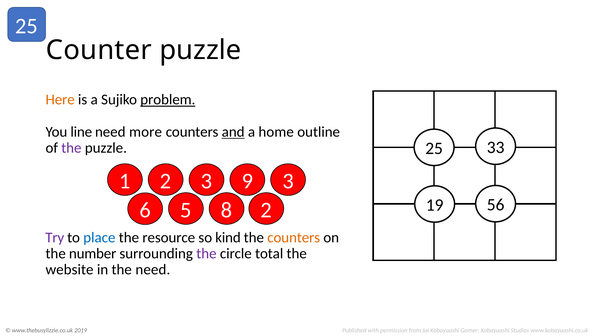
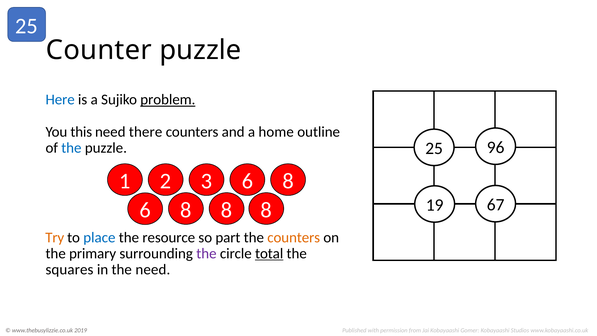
Here colour: orange -> blue
line: line -> this
more: more -> there
and underline: present -> none
33: 33 -> 96
the at (71, 148) colour: purple -> blue
1 9: 9 -> 6
2 3: 3 -> 8
56: 56 -> 67
6 5: 5 -> 8
2 at (266, 210): 2 -> 8
Try colour: purple -> orange
kind: kind -> part
number: number -> primary
total underline: none -> present
website: website -> squares
